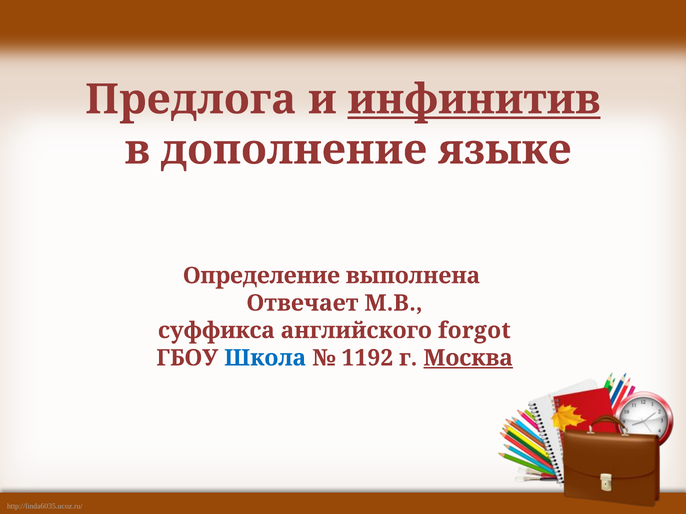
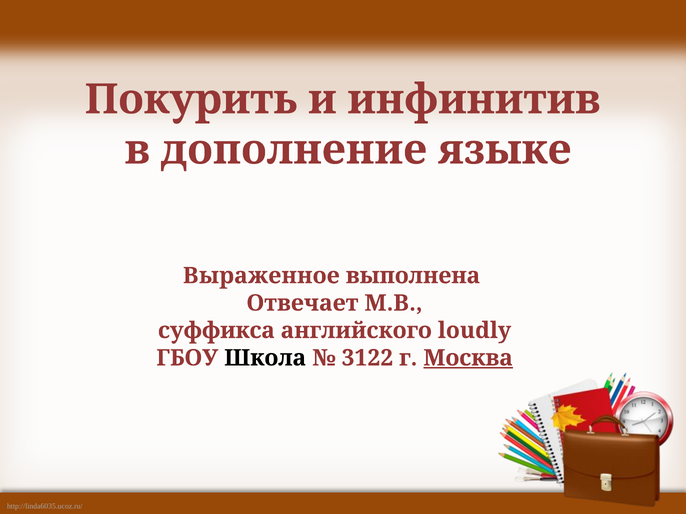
Предлога: Предлога -> Покурить
инфинитив underline: present -> none
Определение: Определение -> Выраженное
forgot: forgot -> loudly
Школа colour: blue -> black
1192: 1192 -> 3122
